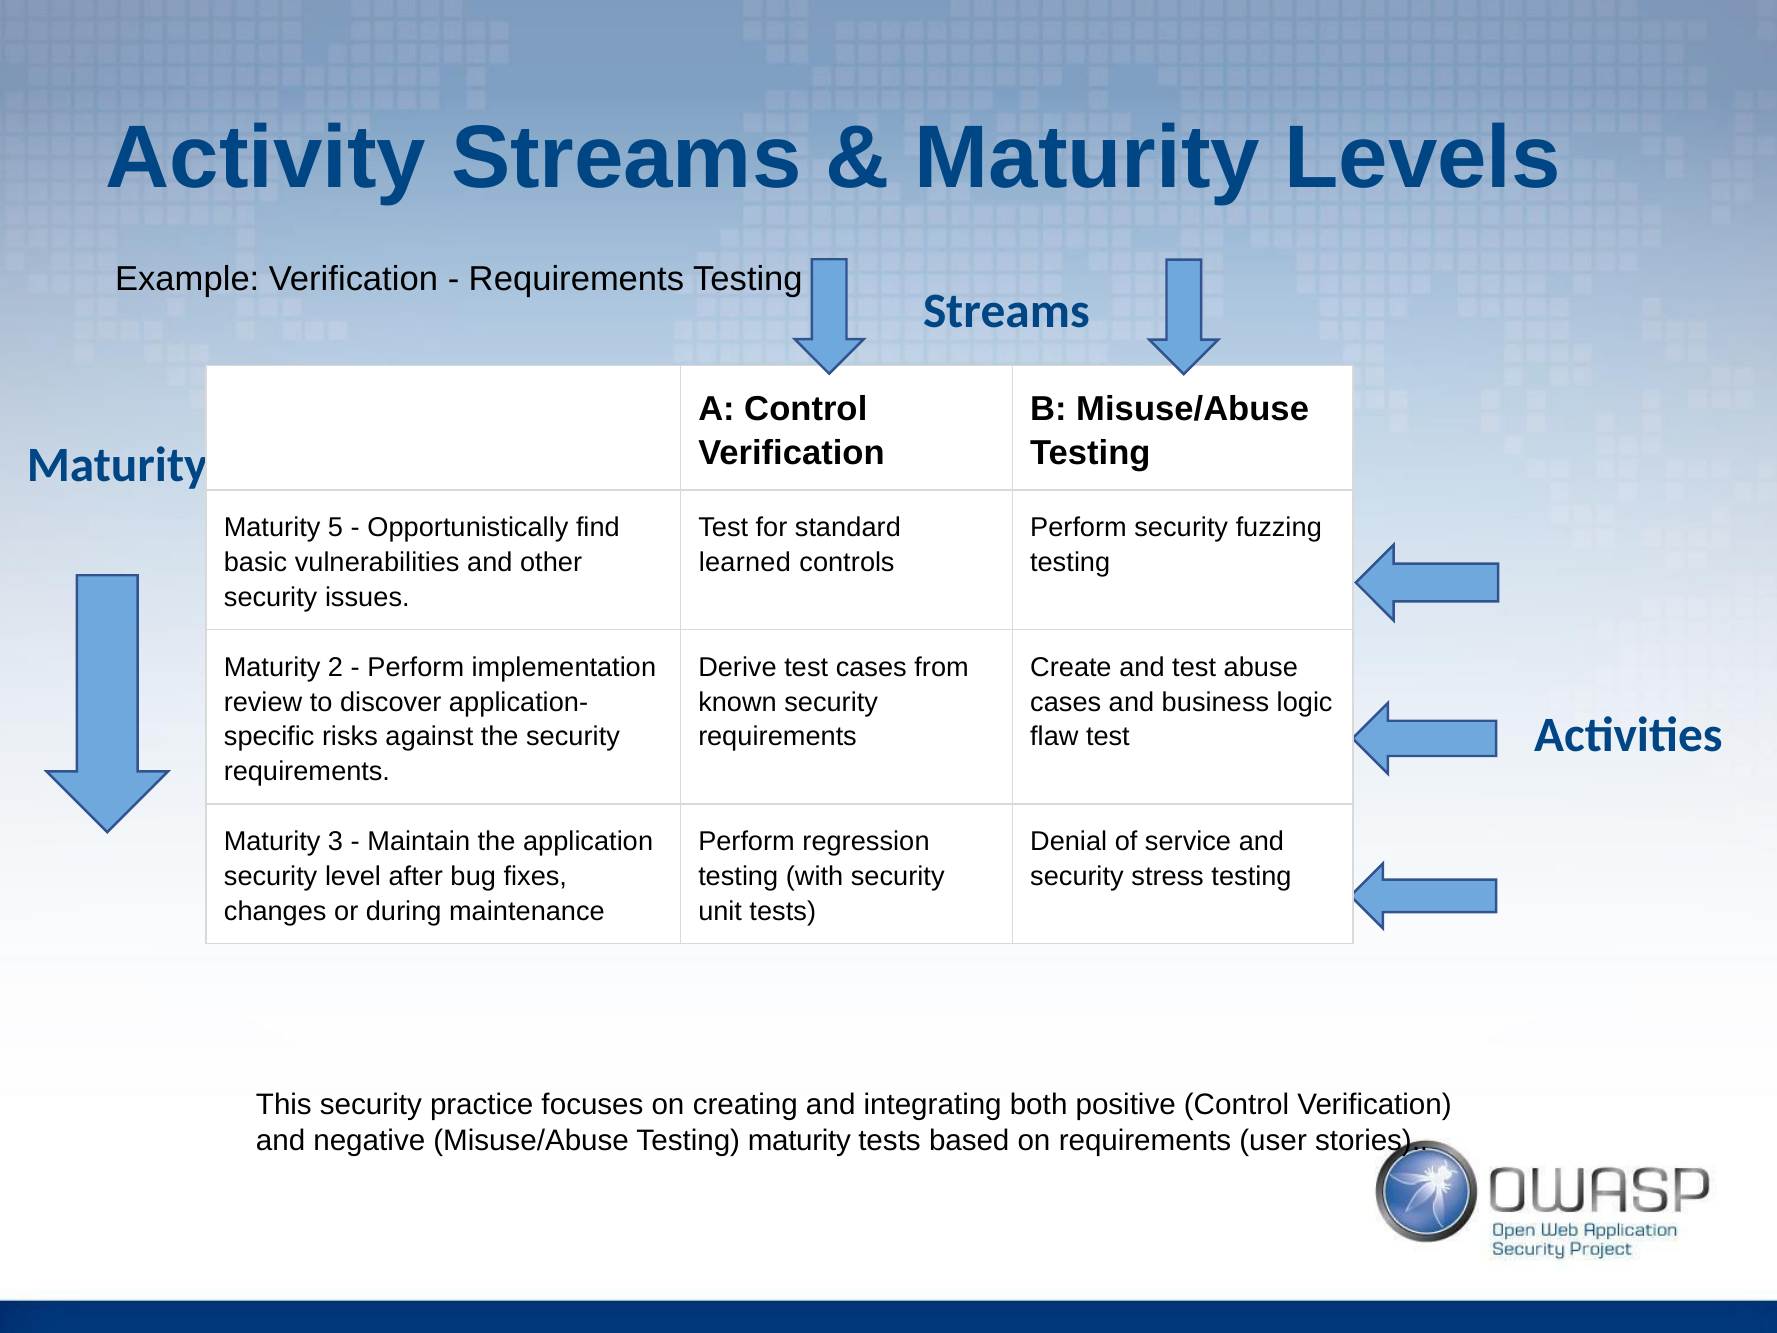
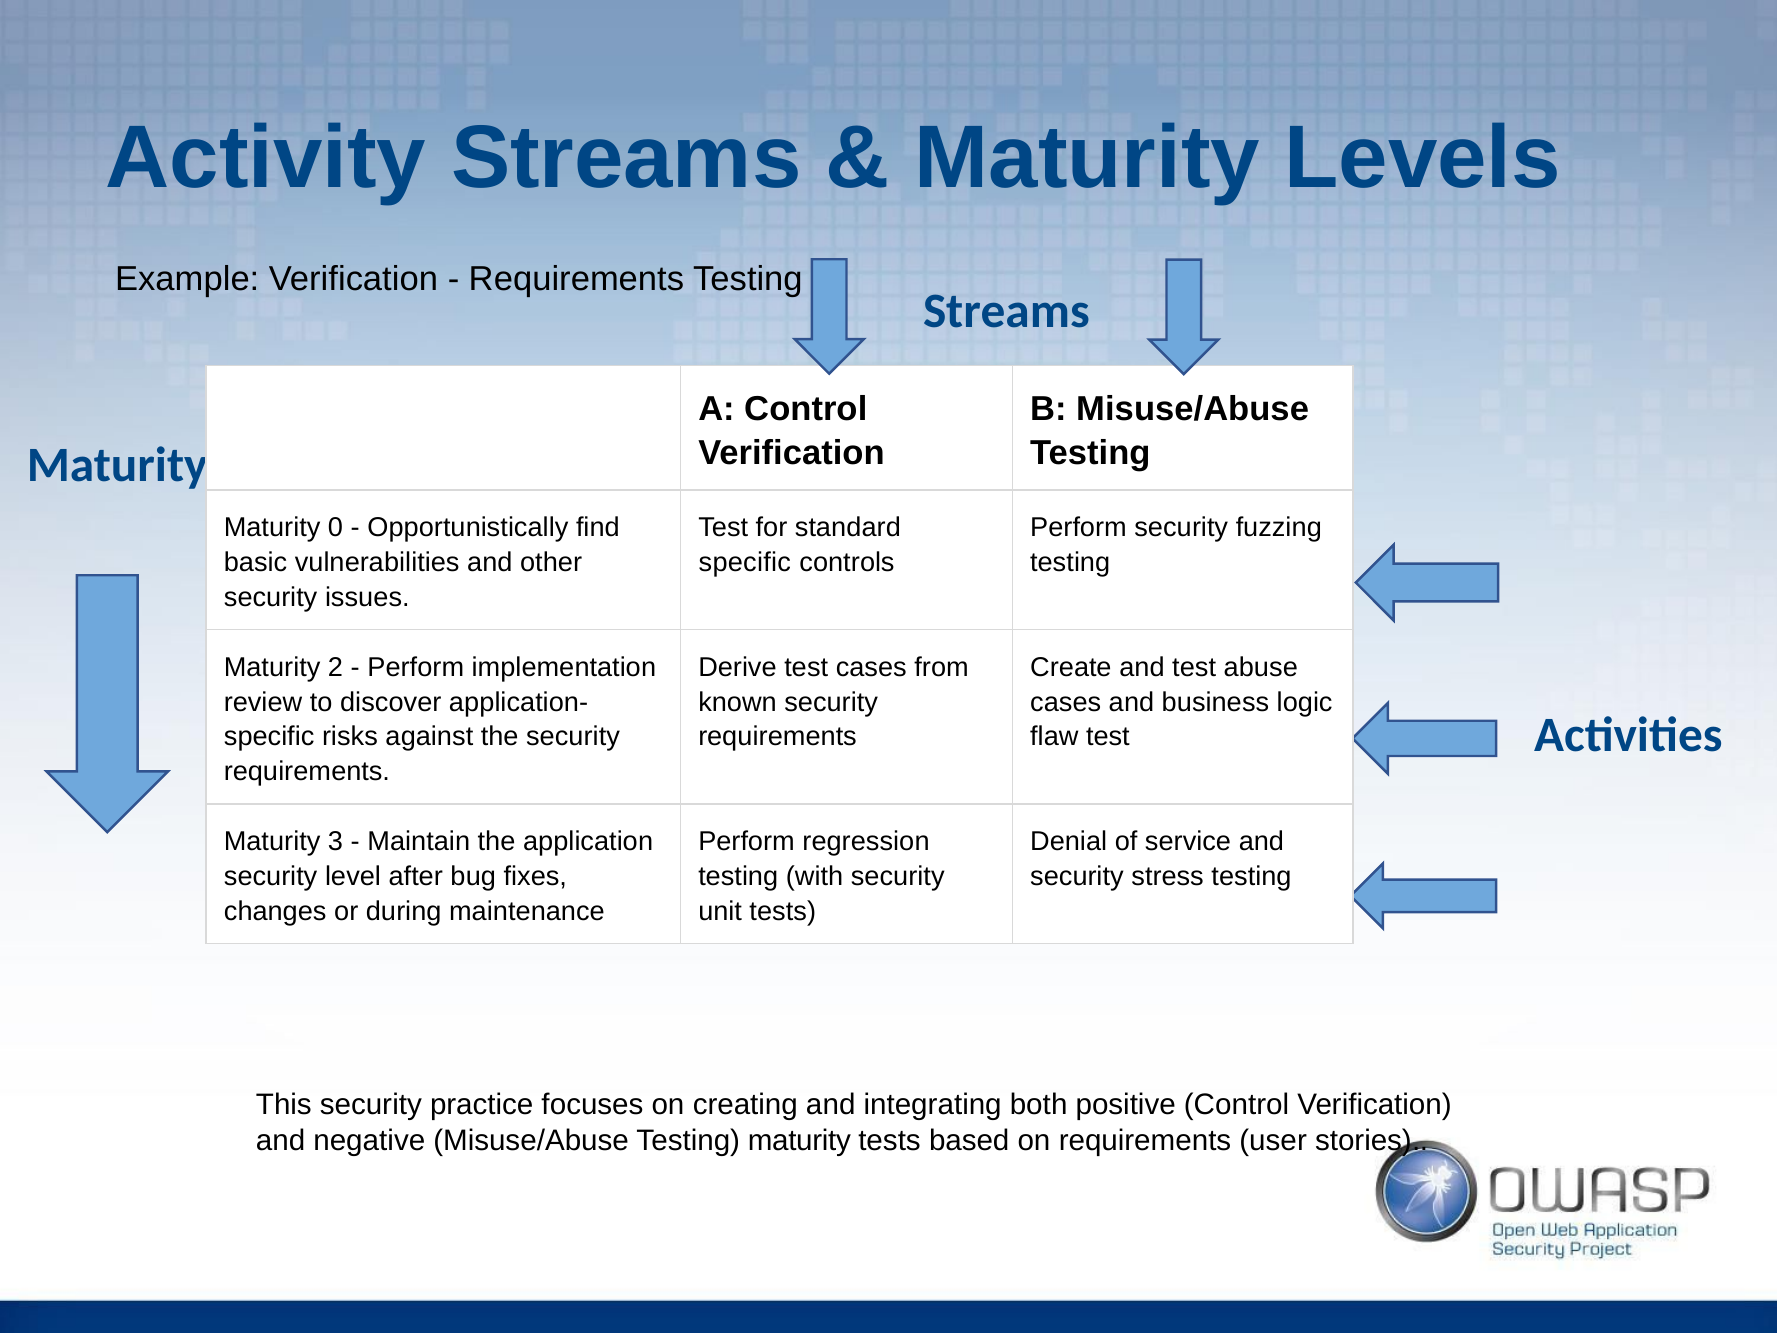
5: 5 -> 0
learned at (745, 562): learned -> specific
